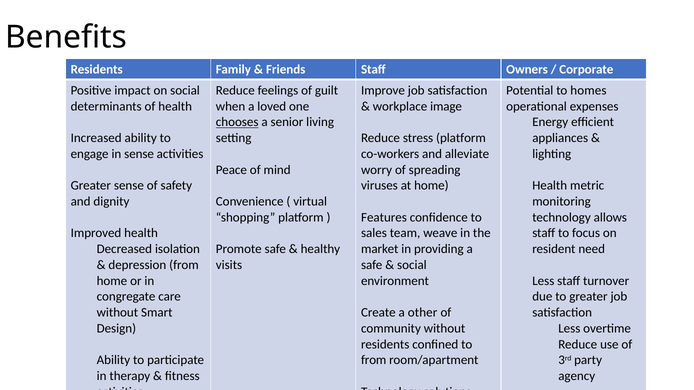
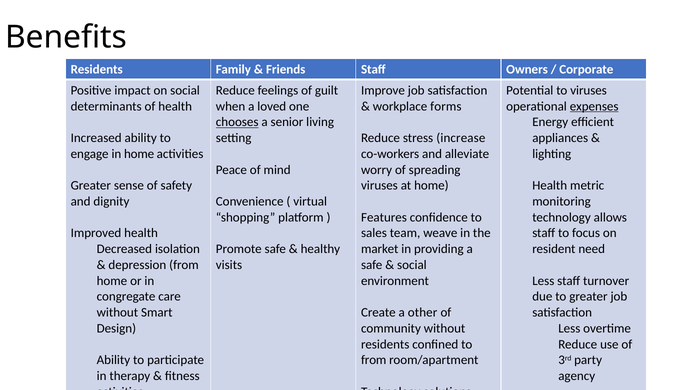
to homes: homes -> viruses
workplace image: image -> forms
expenses underline: none -> present
stress platform: platform -> increase
in sense: sense -> home
